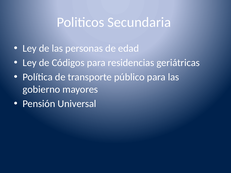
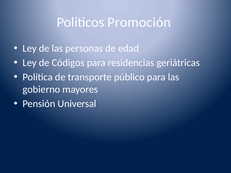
Secundaria: Secundaria -> Promoción
